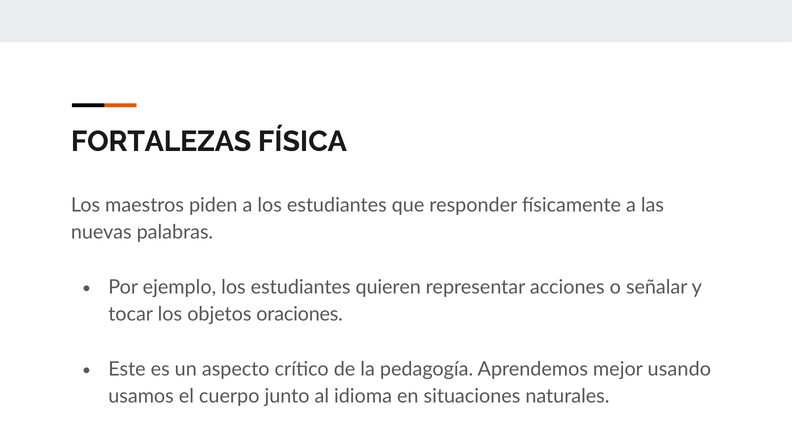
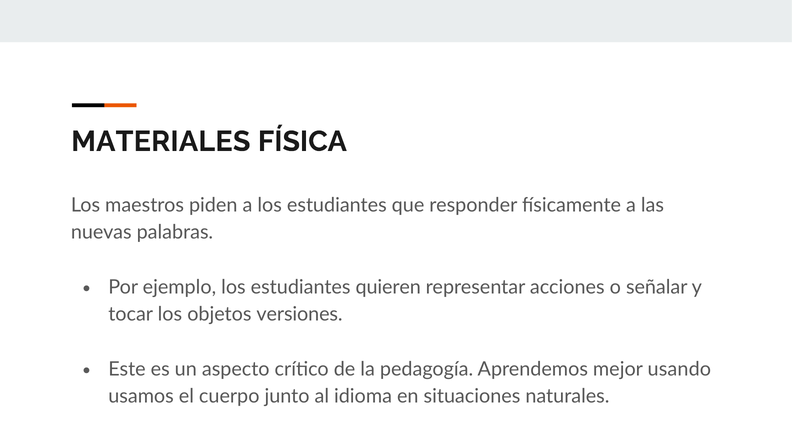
FORTALEZAS: FORTALEZAS -> MATERIALES
oraciones: oraciones -> versiones
